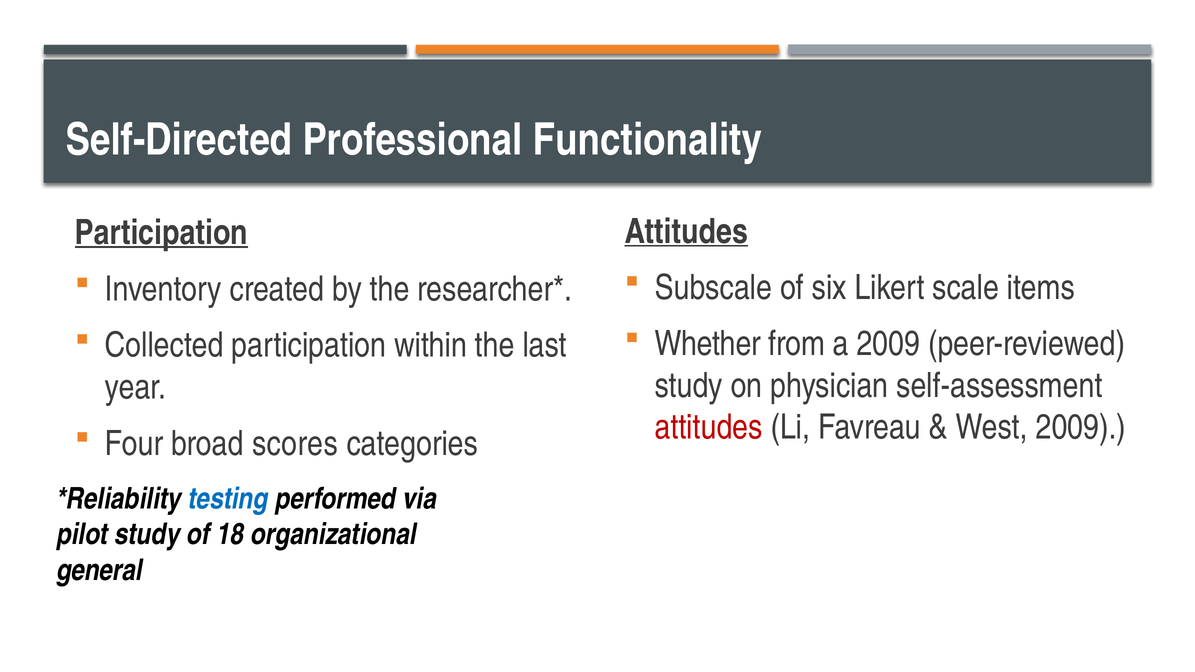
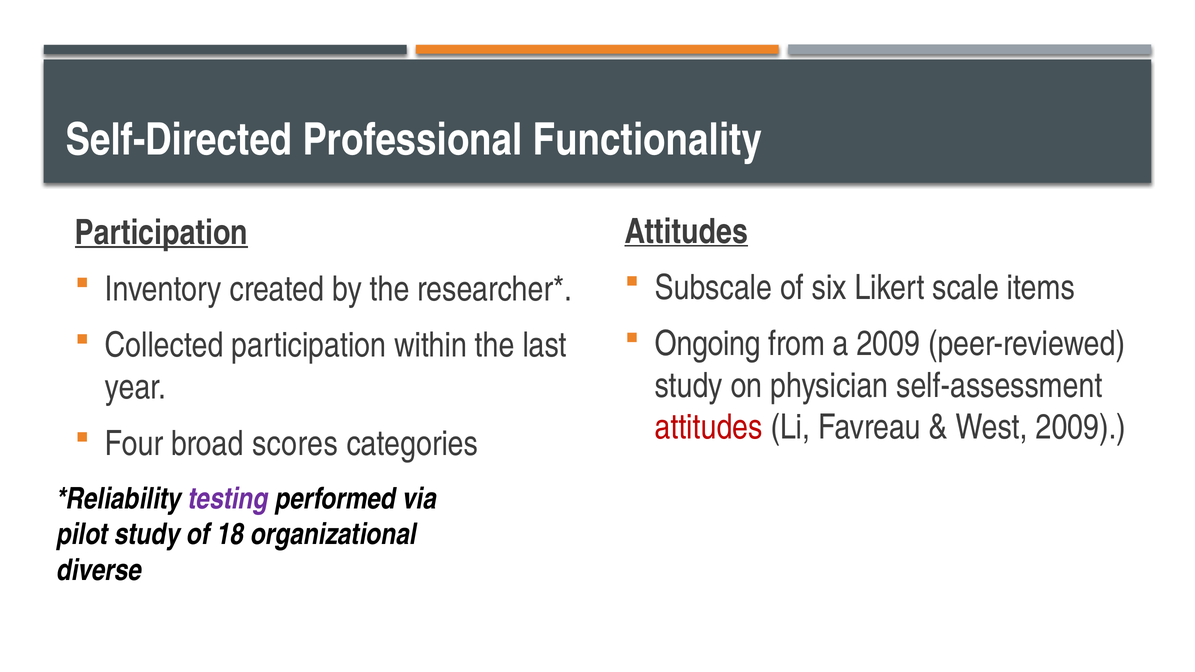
Whether: Whether -> Ongoing
testing colour: blue -> purple
general: general -> diverse
